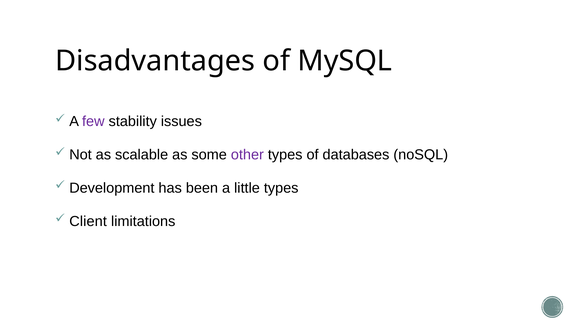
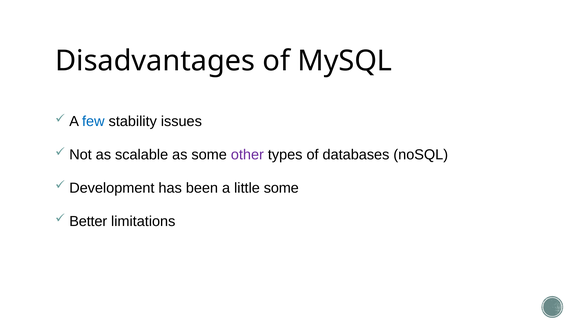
few colour: purple -> blue
little types: types -> some
Client: Client -> Better
